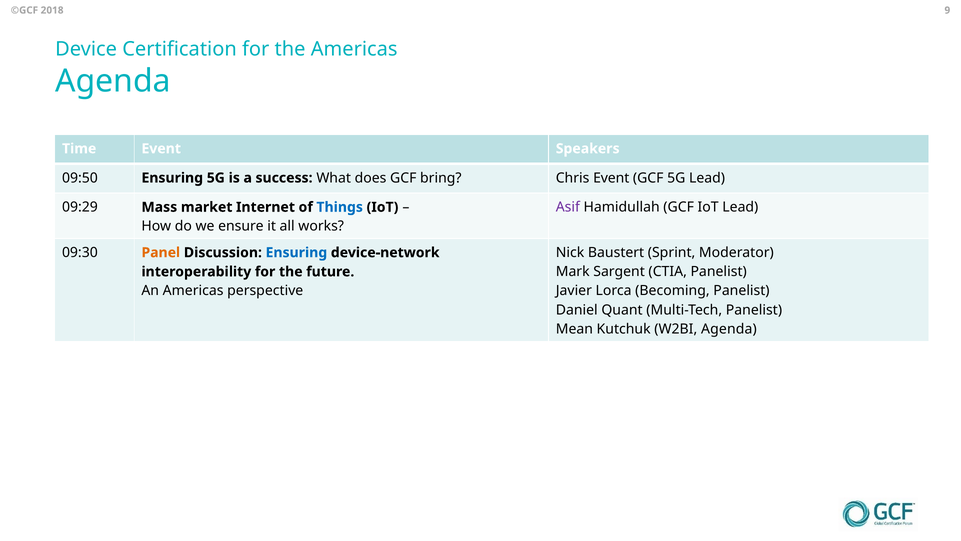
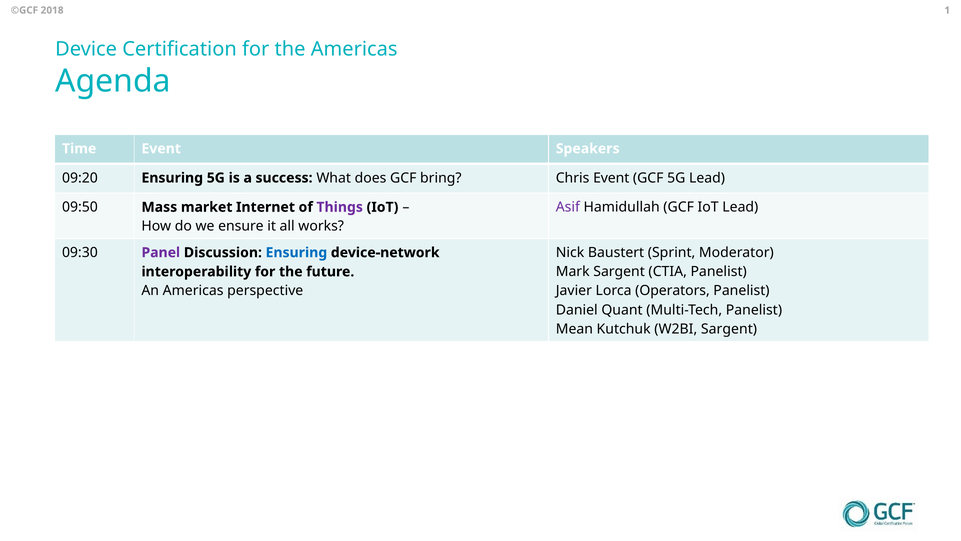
9: 9 -> 1
09:50: 09:50 -> 09:20
09:29: 09:29 -> 09:50
Things colour: blue -> purple
Panel colour: orange -> purple
Becoming: Becoming -> Operators
W2BI Agenda: Agenda -> Sargent
